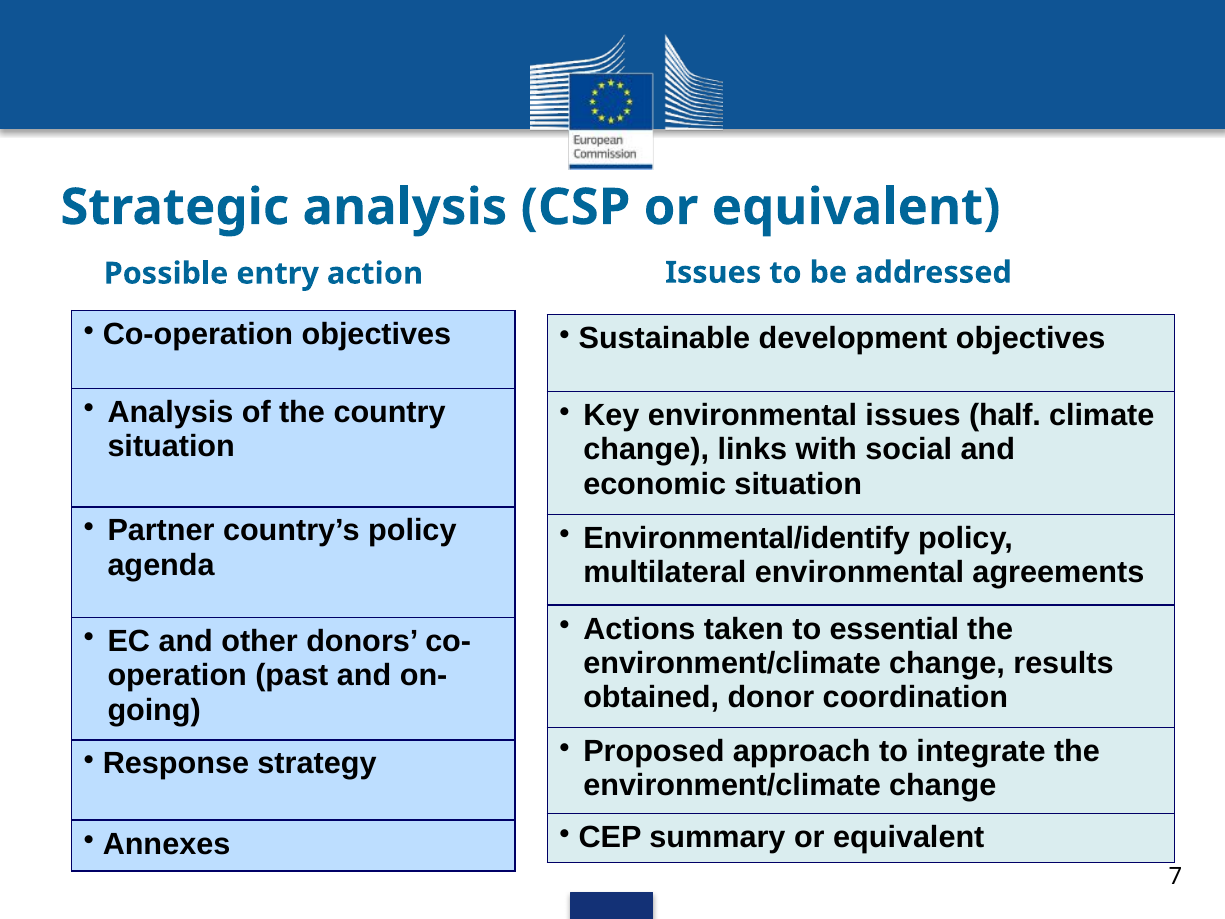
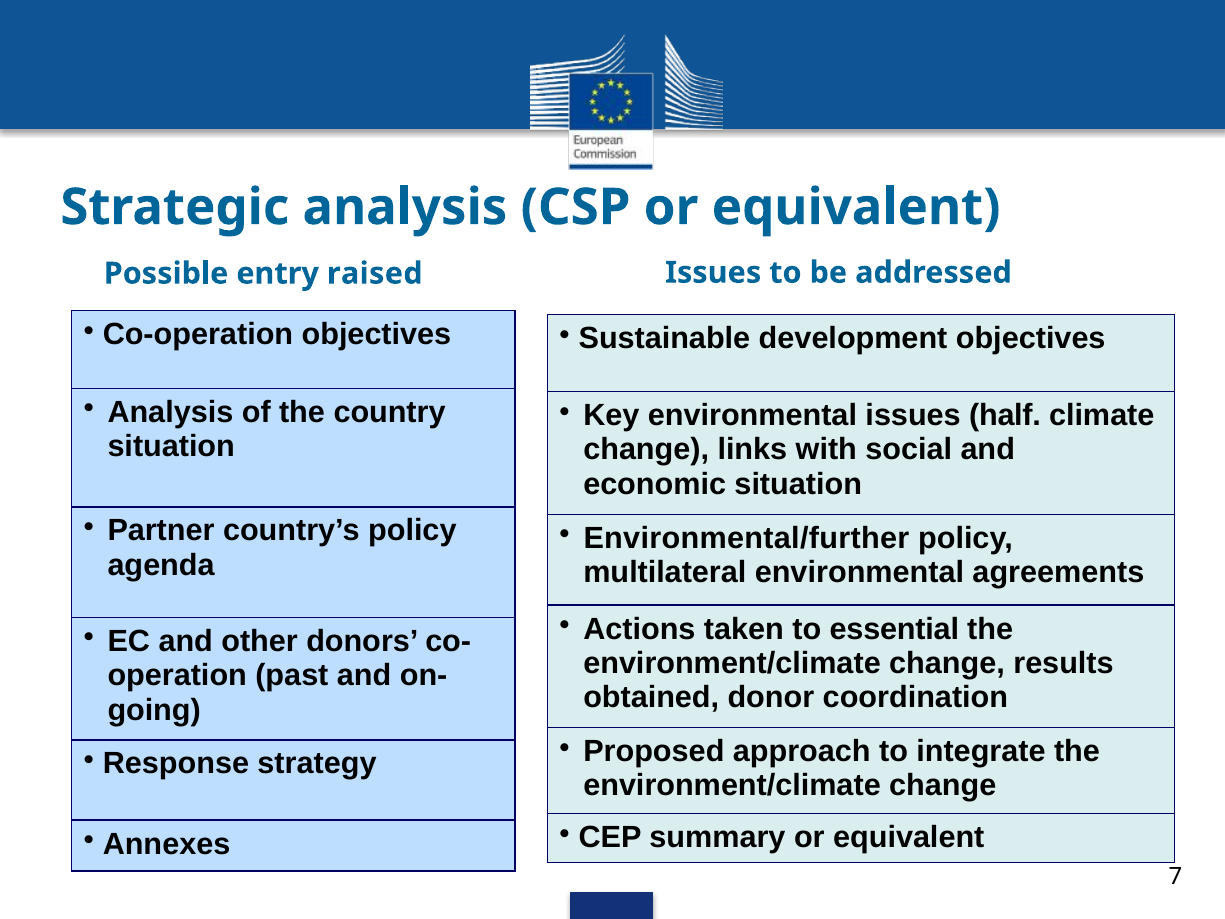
action: action -> raised
Environmental/identify: Environmental/identify -> Environmental/further
